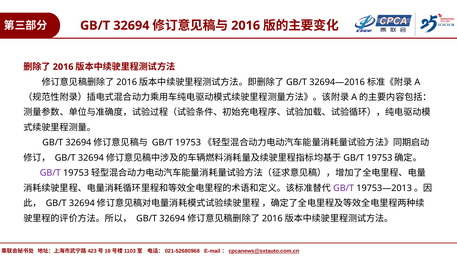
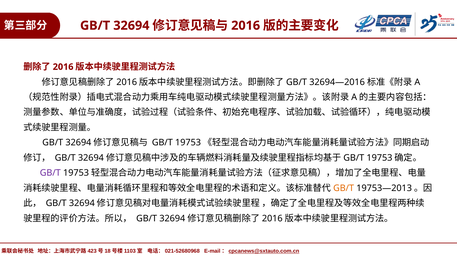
GB/T at (344, 188) colour: purple -> orange
